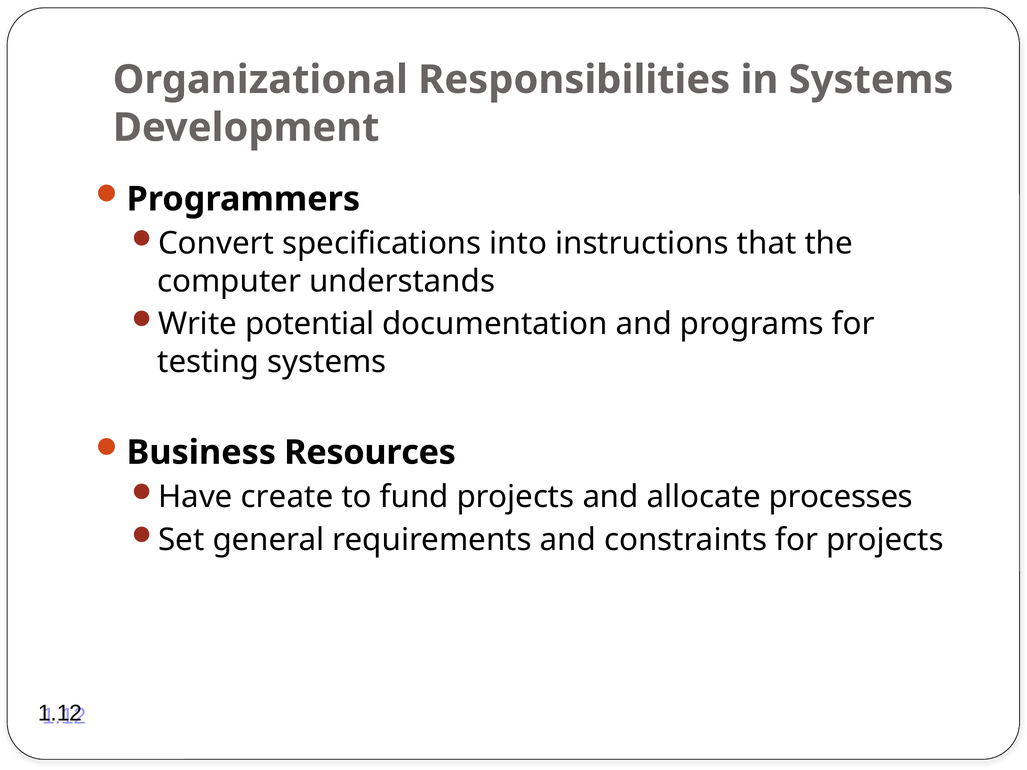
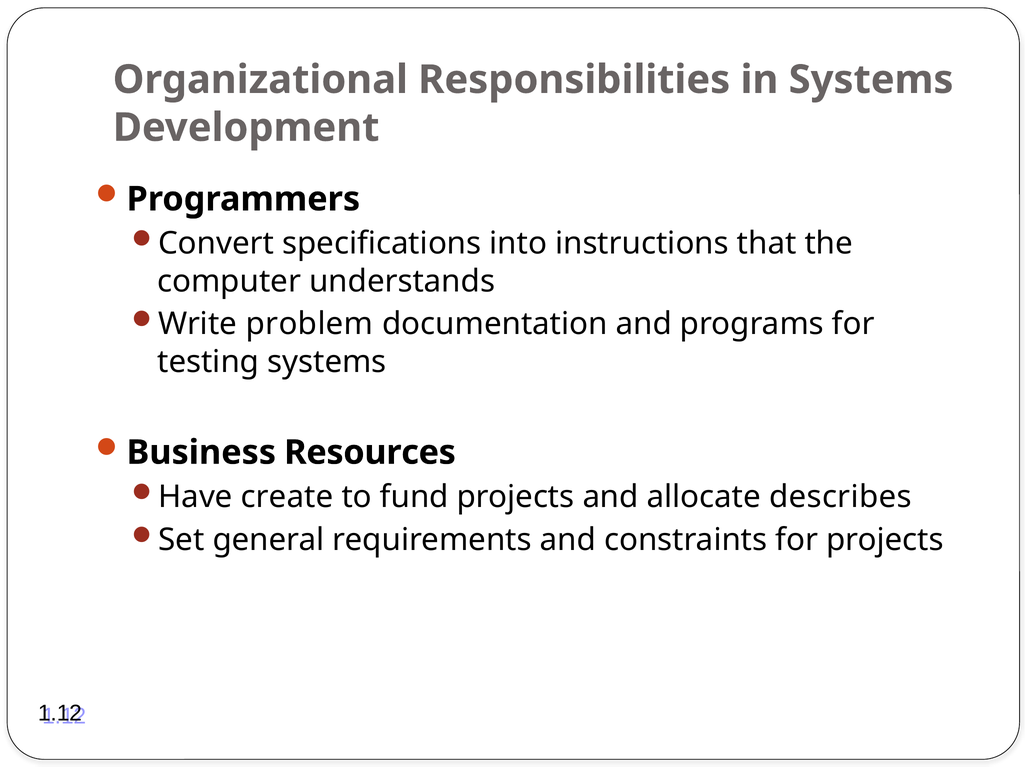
potential: potential -> problem
processes: processes -> describes
